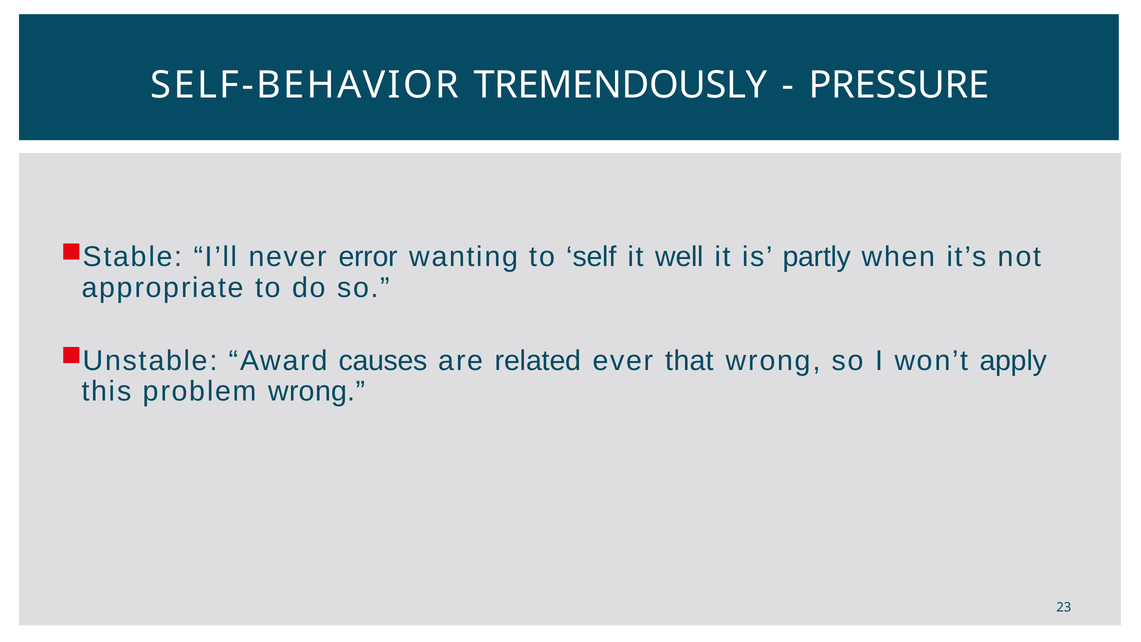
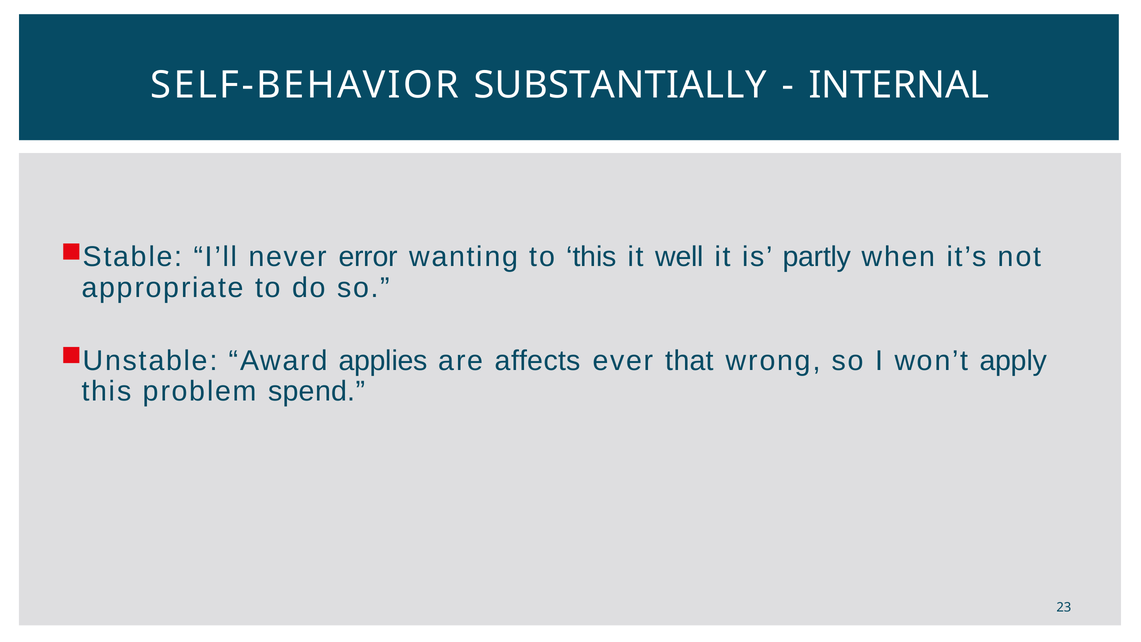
TREMENDOUSLY: TREMENDOUSLY -> SUBSTANTIALLY
PRESSURE: PRESSURE -> INTERNAL
to self: self -> this
causes: causes -> applies
related: related -> affects
problem wrong: wrong -> spend
